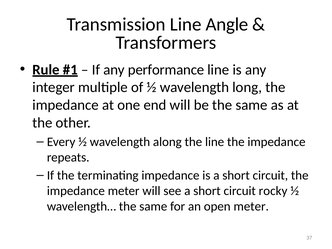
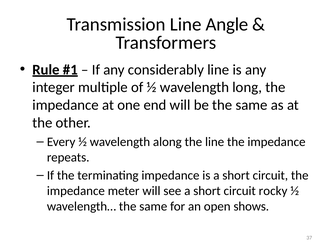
performance: performance -> considerably
open meter: meter -> shows
